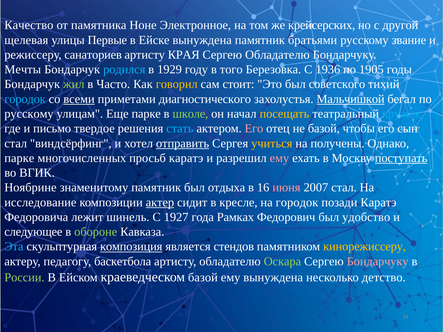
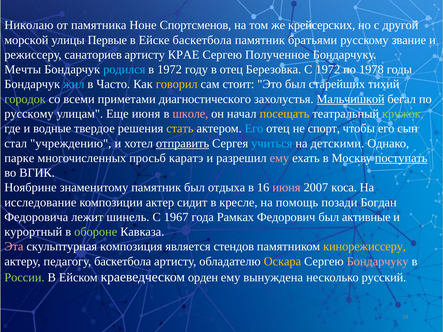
Качество: Качество -> Николаю
Электронное: Электронное -> Спортсменов
щелевая: щелевая -> морской
Ейске вынуждена: вынуждена -> баскетбола
КРАЯ: КРАЯ -> КРАЕ
Сергею Обладателю: Обладателю -> Полученное
в 1929: 1929 -> 1972
в того: того -> отец
С 1936: 1936 -> 1972
1905: 1905 -> 1978
жил colour: light green -> light blue
советского: советского -> старейших
городок at (25, 99) colour: light blue -> light green
всеми underline: present -> none
Еще парке: парке -> июня
школе colour: light green -> pink
кружок colour: light blue -> light green
письмо: письмо -> водные
стать colour: light blue -> yellow
Его at (254, 129) colour: pink -> light blue
не базой: базой -> спорт
виндсёрфинг: виндсёрфинг -> учреждению
учиться colour: yellow -> light blue
получены: получены -> детскими
2007 стал: стал -> коса
актер underline: present -> none
на городок: городок -> помощь
позади Каратэ: Каратэ -> Богдан
1927: 1927 -> 1967
удобство: удобство -> активные
следующее: следующее -> курортный
Эта colour: light blue -> pink
композиция underline: present -> none
Оскара colour: light green -> yellow
краеведческом базой: базой -> орден
детство: детство -> русский
